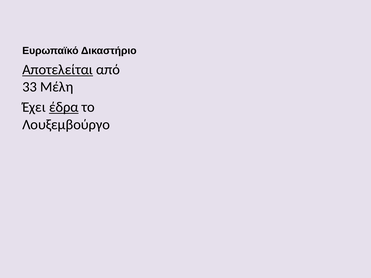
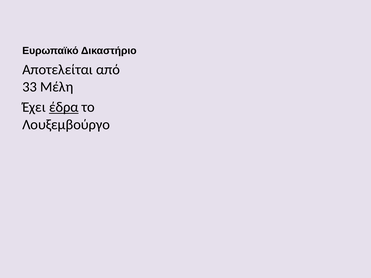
Αποτελείται underline: present -> none
